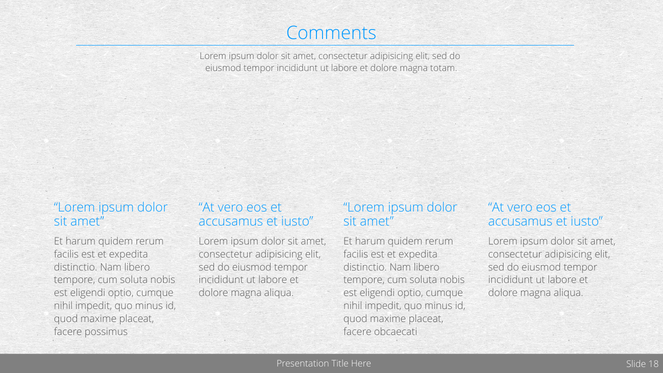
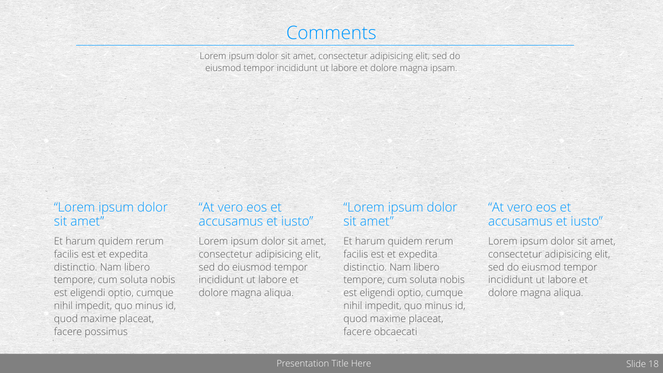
totam: totam -> ipsam
